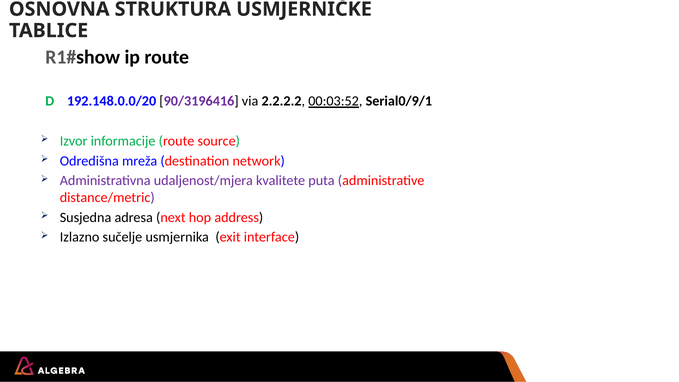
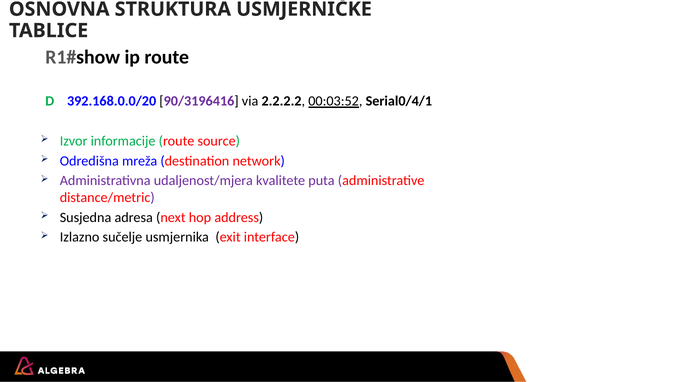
192.148.0.0/20: 192.148.0.0/20 -> 392.168.0.0/20
Serial0/9/1: Serial0/9/1 -> Serial0/4/1
